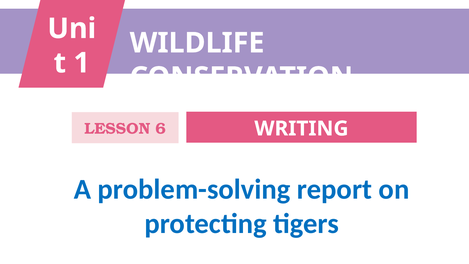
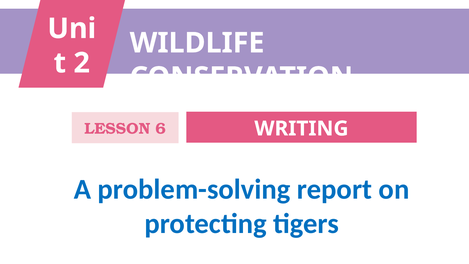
1: 1 -> 2
